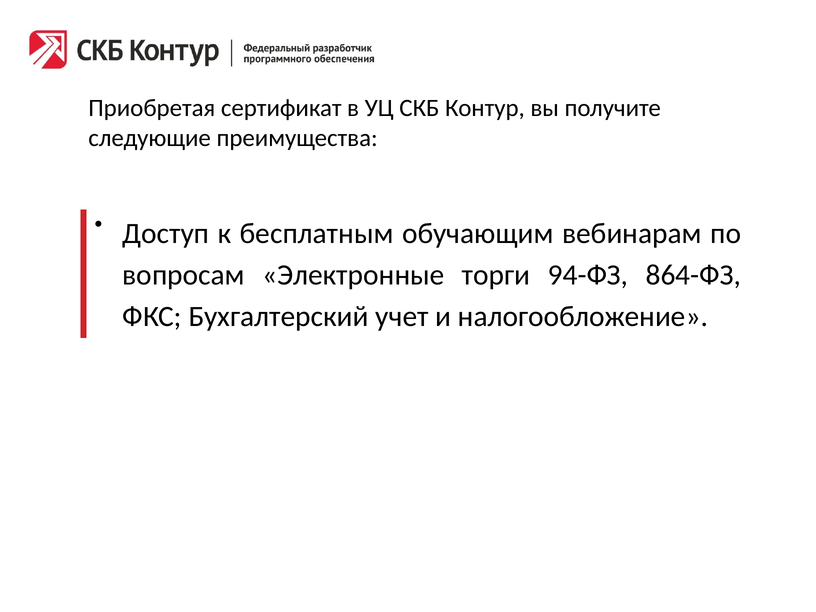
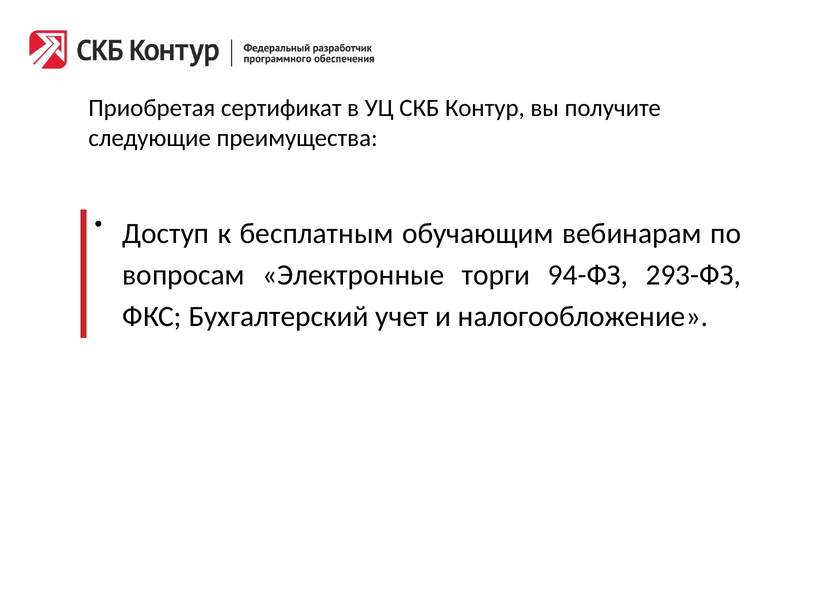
864-ФЗ: 864-ФЗ -> 293-ФЗ
